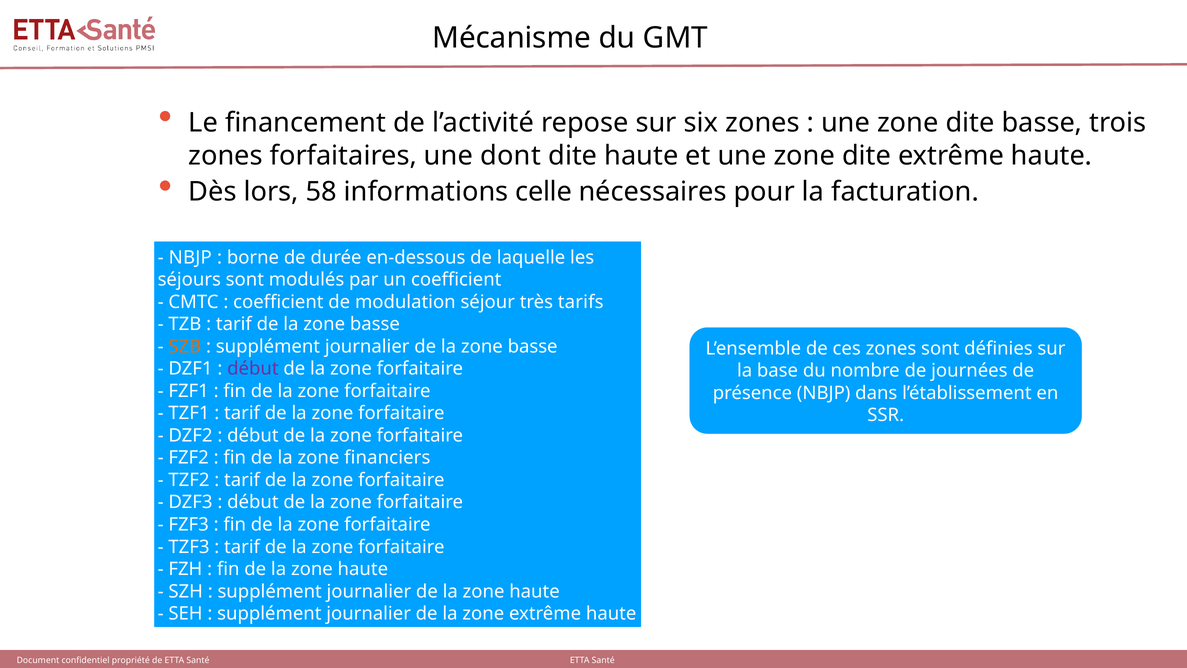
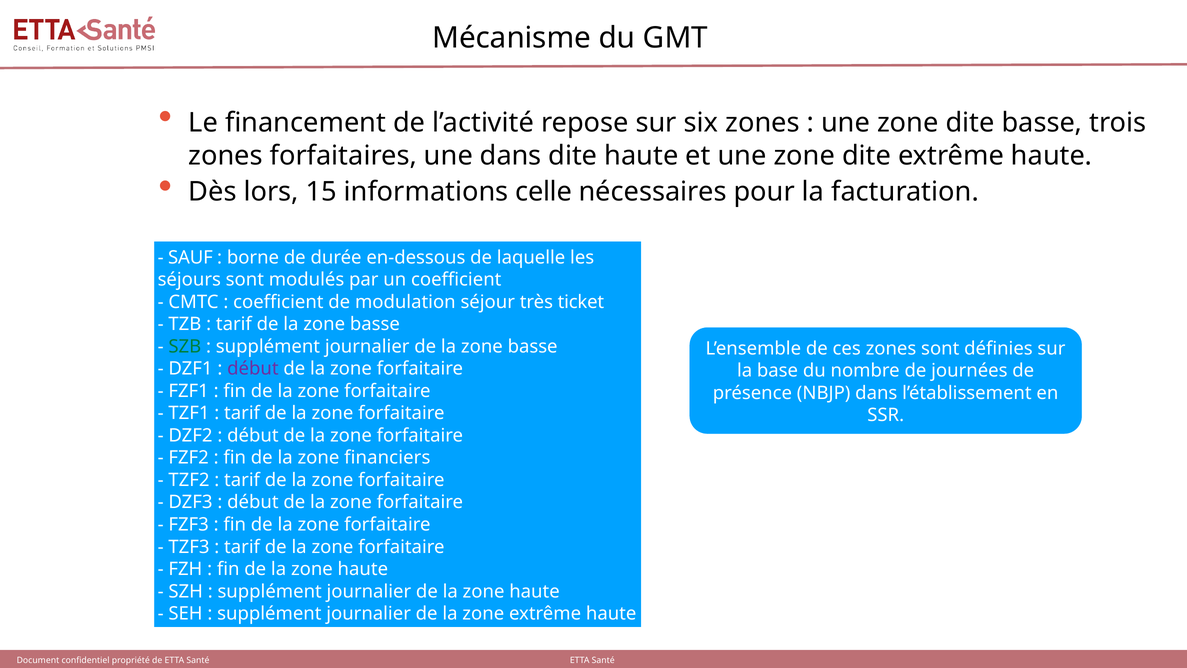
une dont: dont -> dans
58: 58 -> 15
NBJP at (190, 257): NBJP -> SAUF
tarifs: tarifs -> ticket
SZB colour: orange -> green
